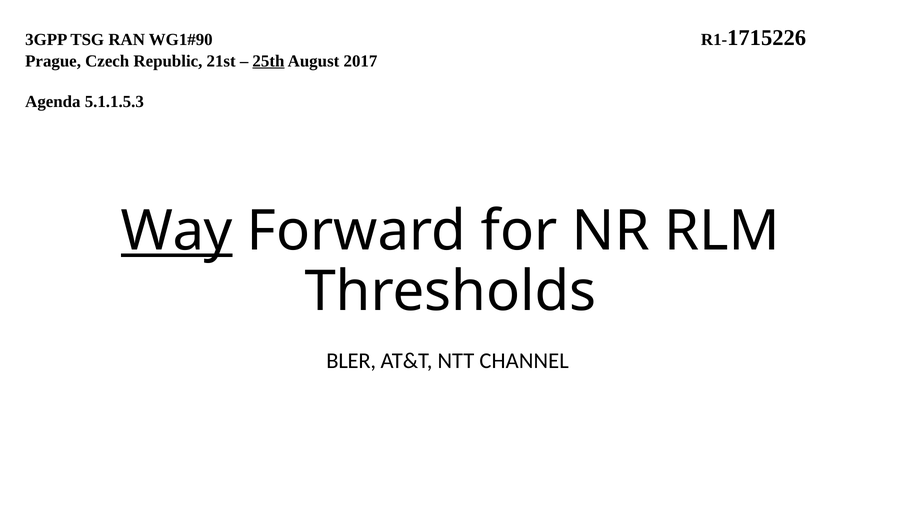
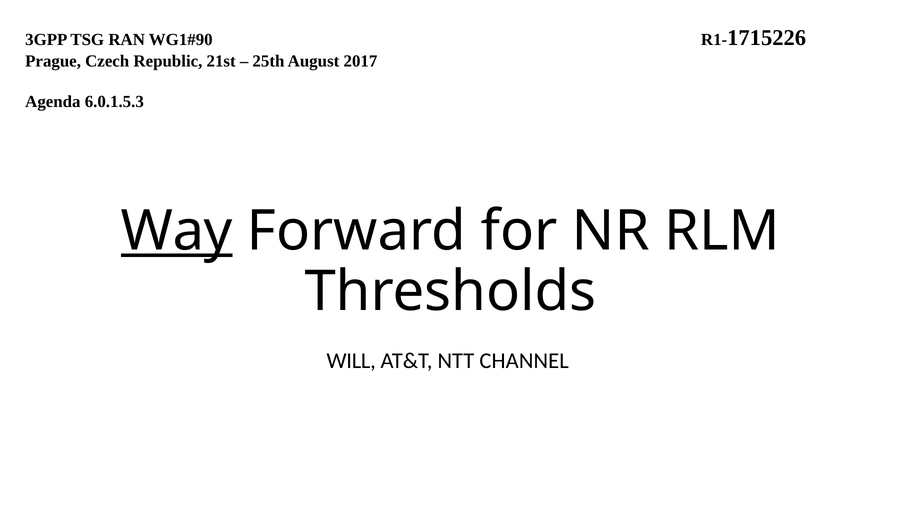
25th underline: present -> none
5.1.1.5.3: 5.1.1.5.3 -> 6.0.1.5.3
BLER: BLER -> WILL
